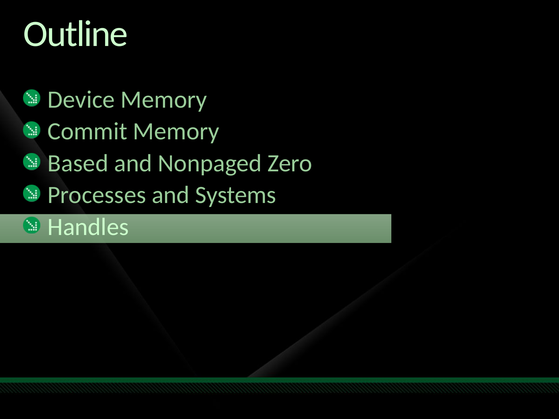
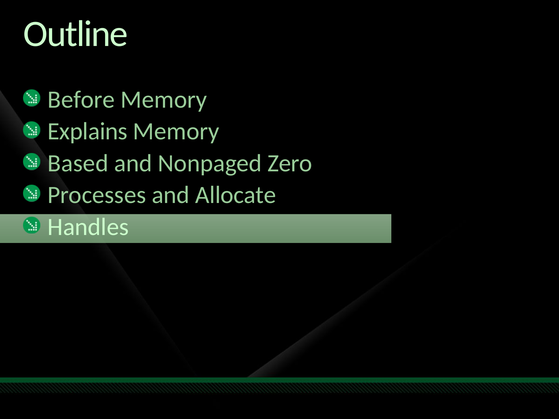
Device: Device -> Before
Commit: Commit -> Explains
Systems: Systems -> Allocate
